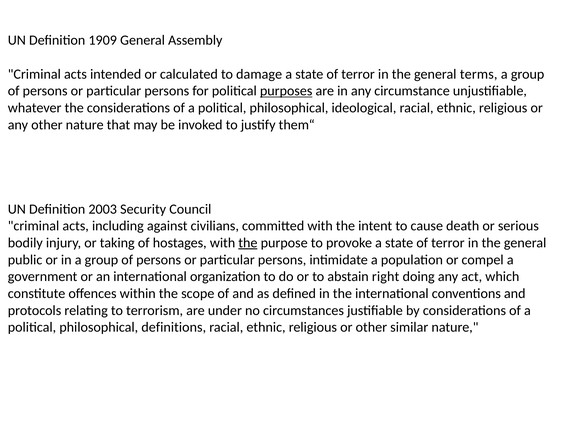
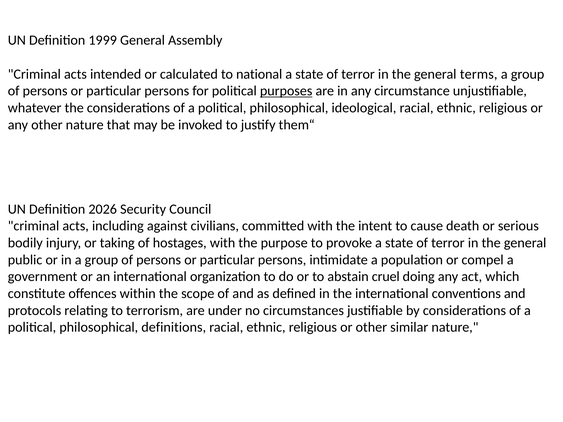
1909: 1909 -> 1999
damage: damage -> national
2003: 2003 -> 2026
the at (248, 243) underline: present -> none
right: right -> cruel
